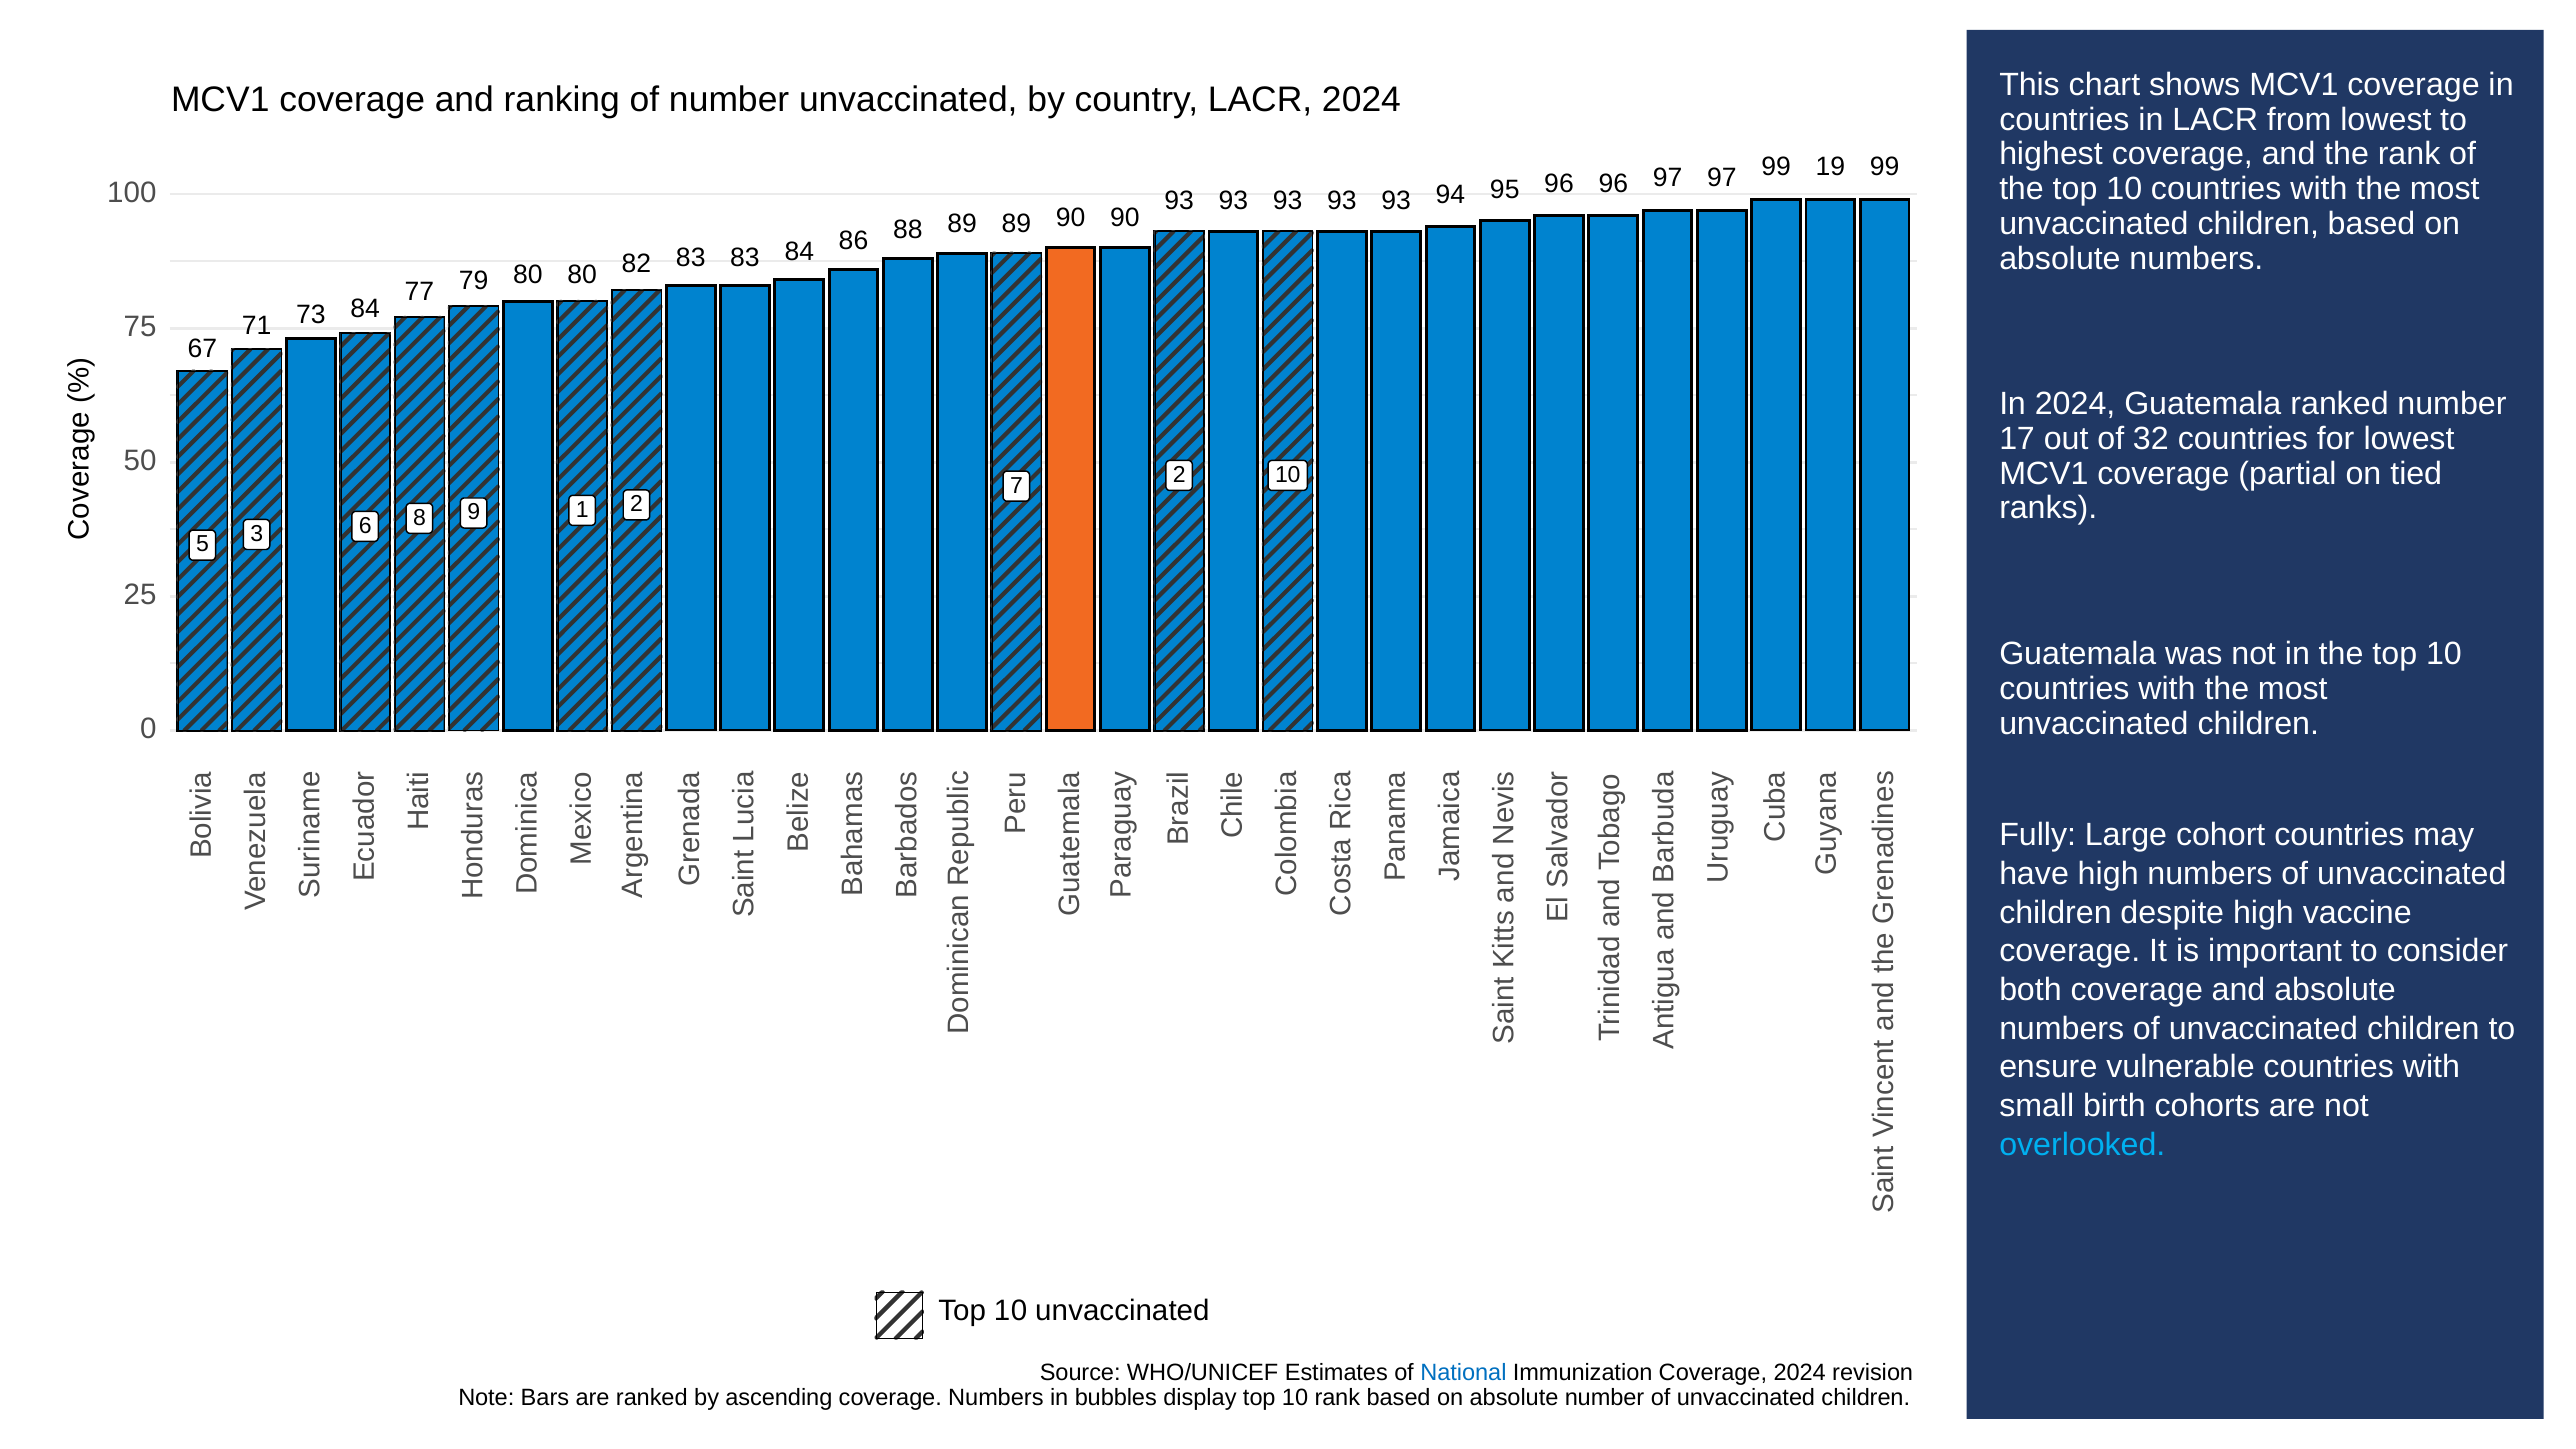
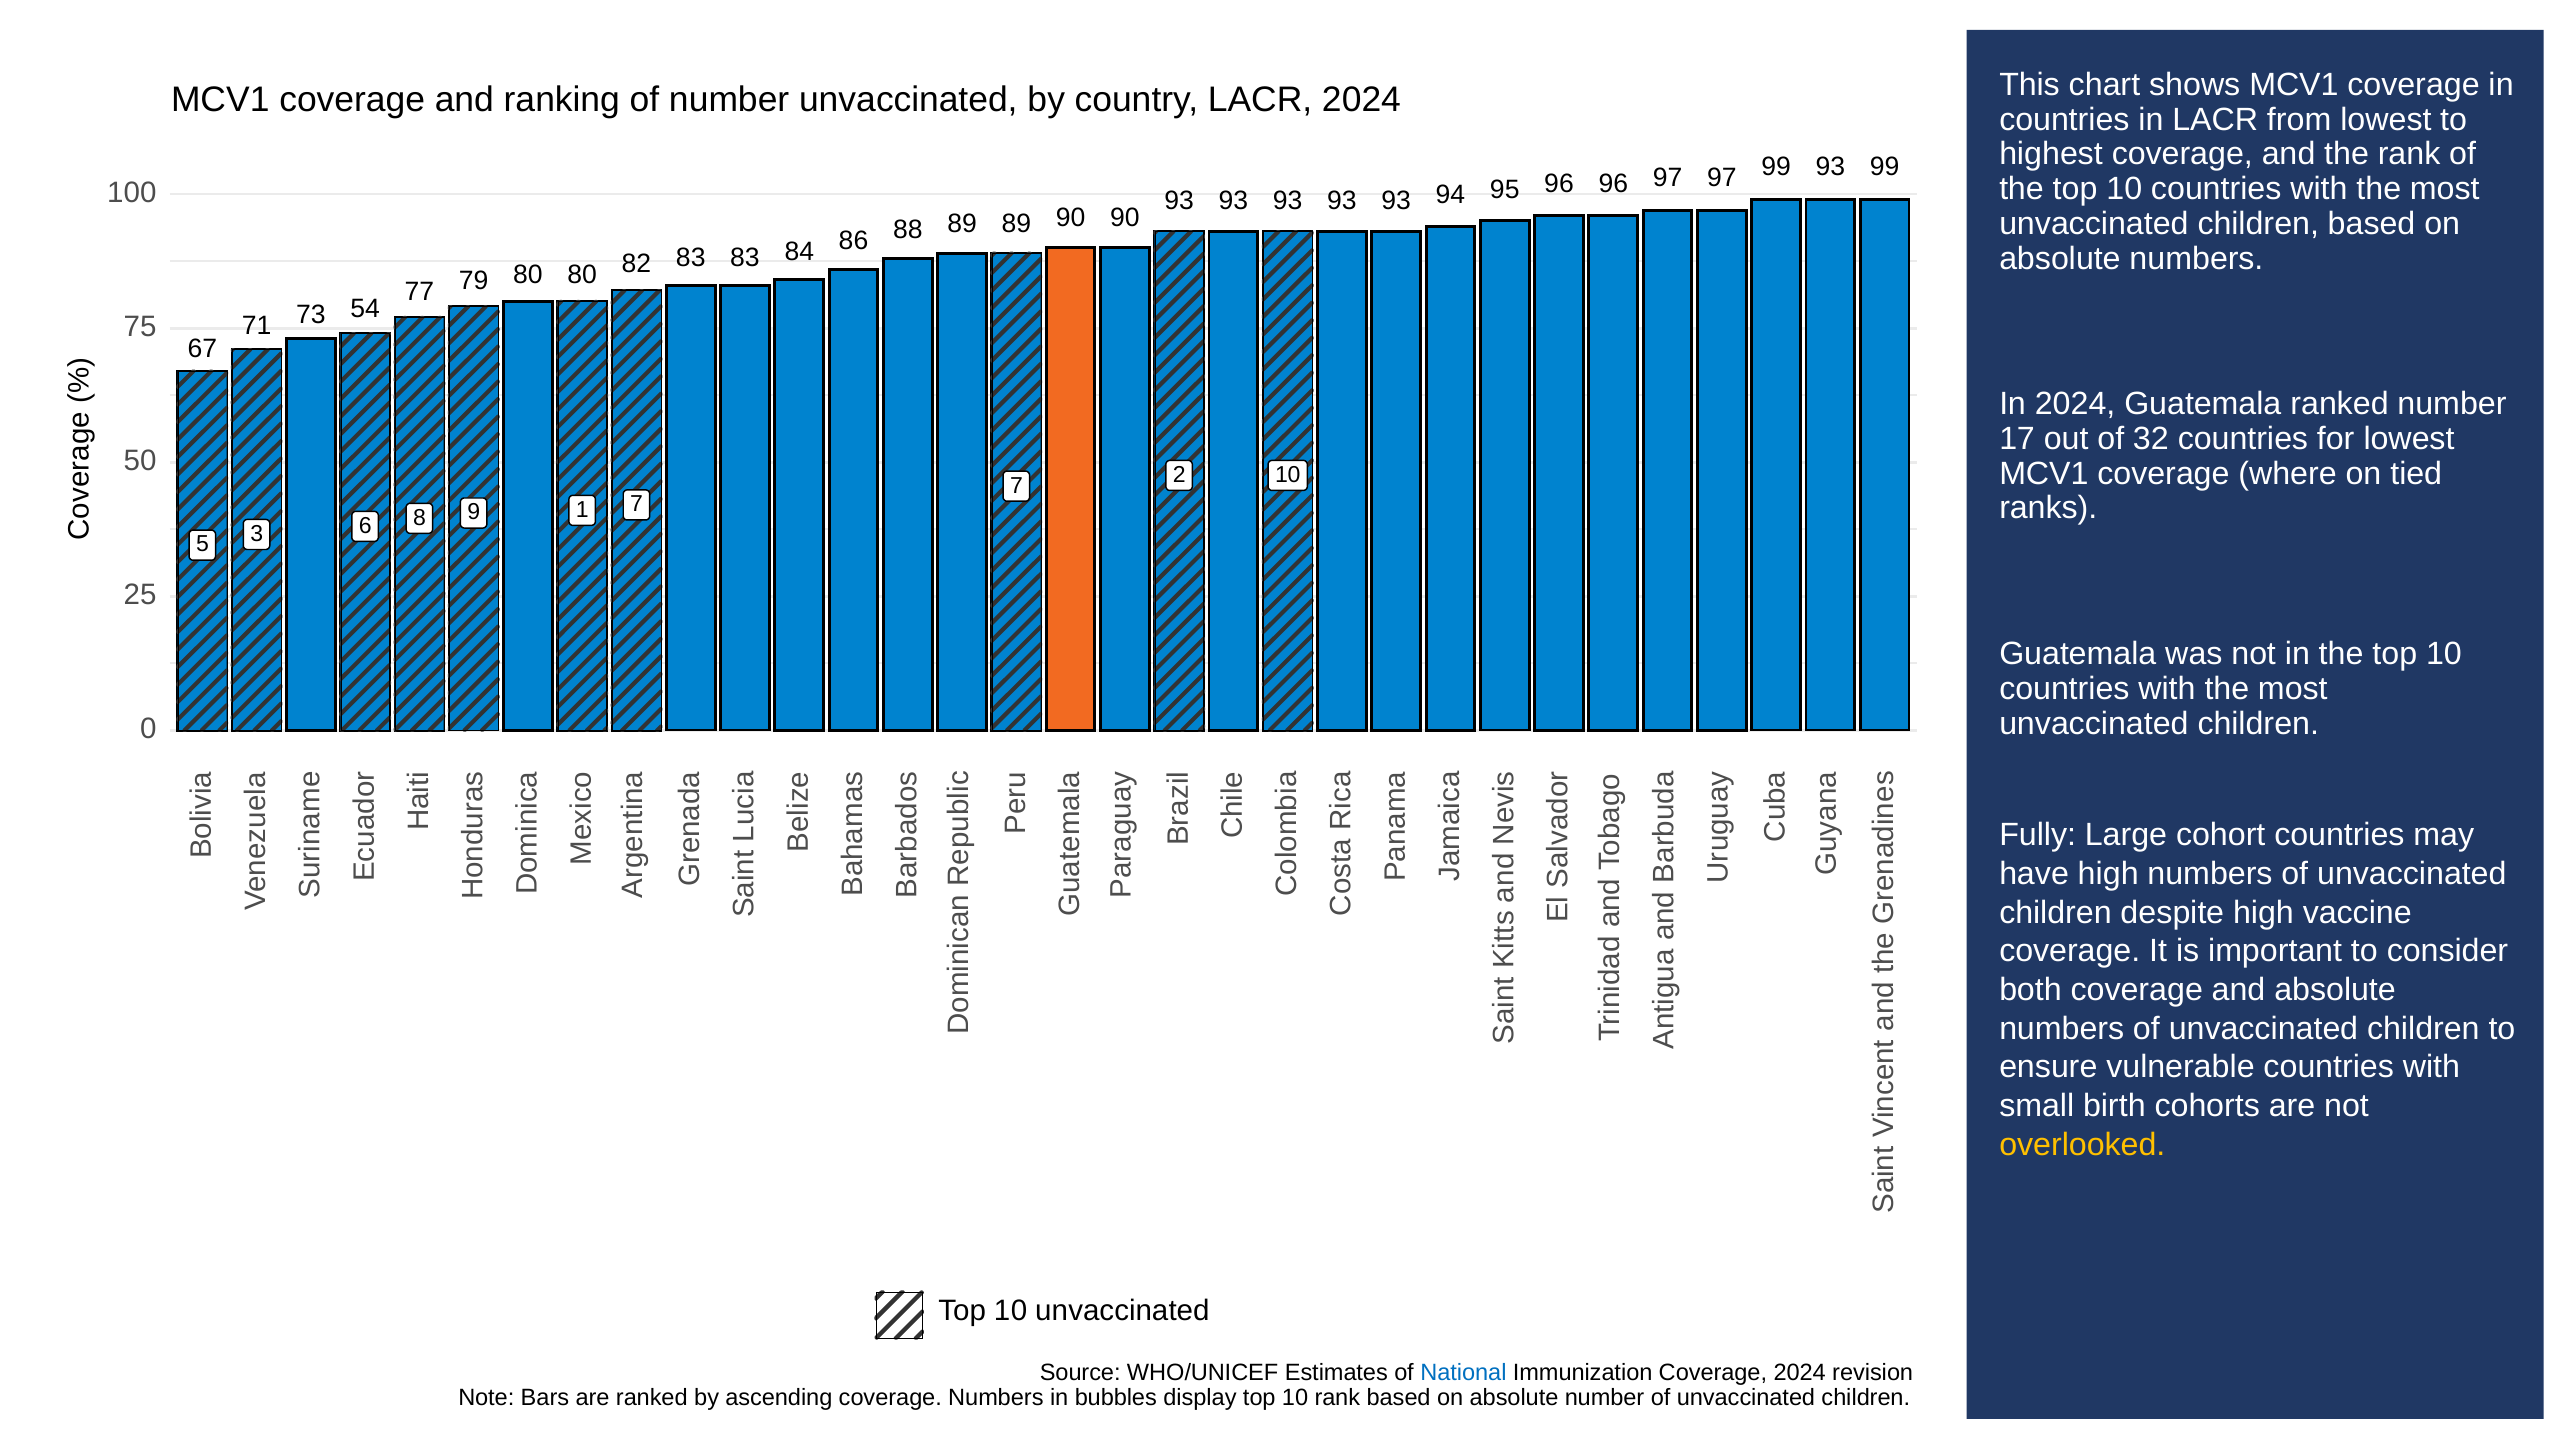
99 19: 19 -> 93
73 84: 84 -> 54
partial: partial -> where
1 2: 2 -> 7
overlooked colour: light blue -> yellow
